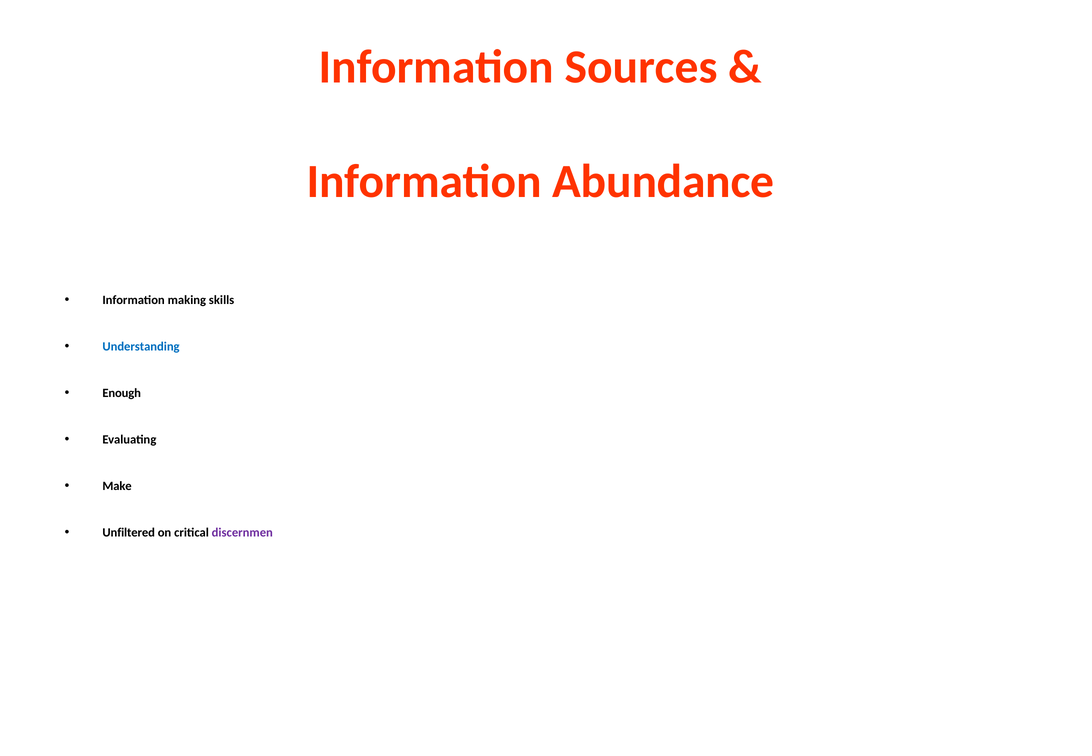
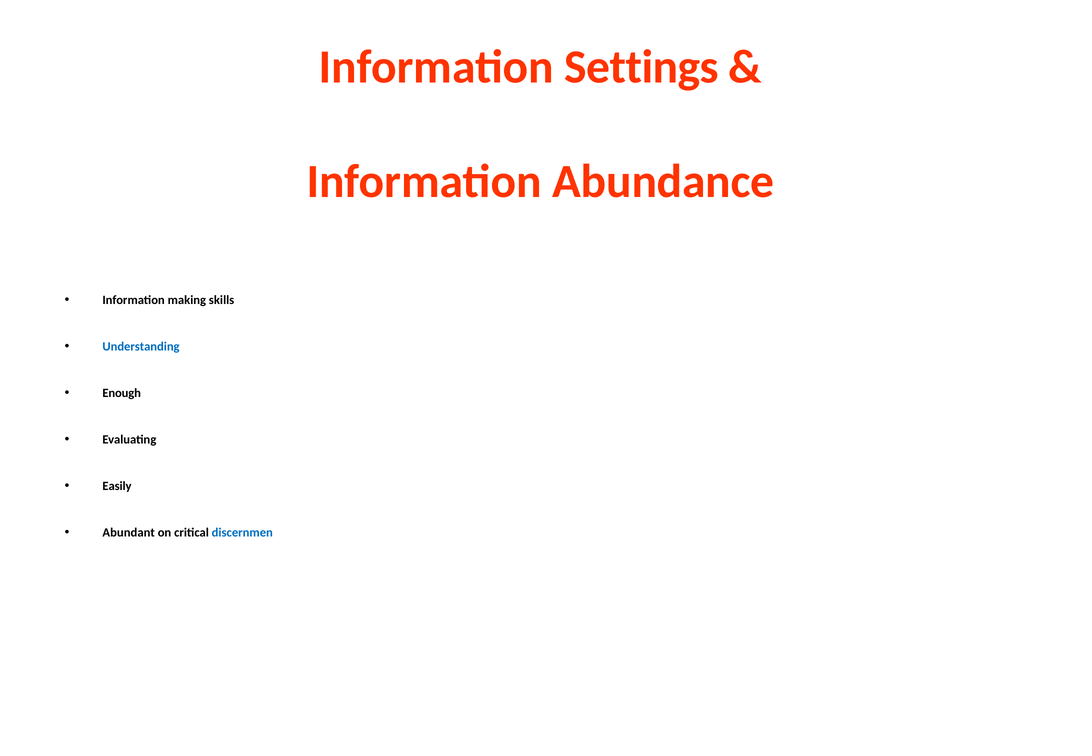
Sources: Sources -> Settings
Make: Make -> Easily
Unfiltered: Unfiltered -> Abundant
discernmen colour: purple -> blue
